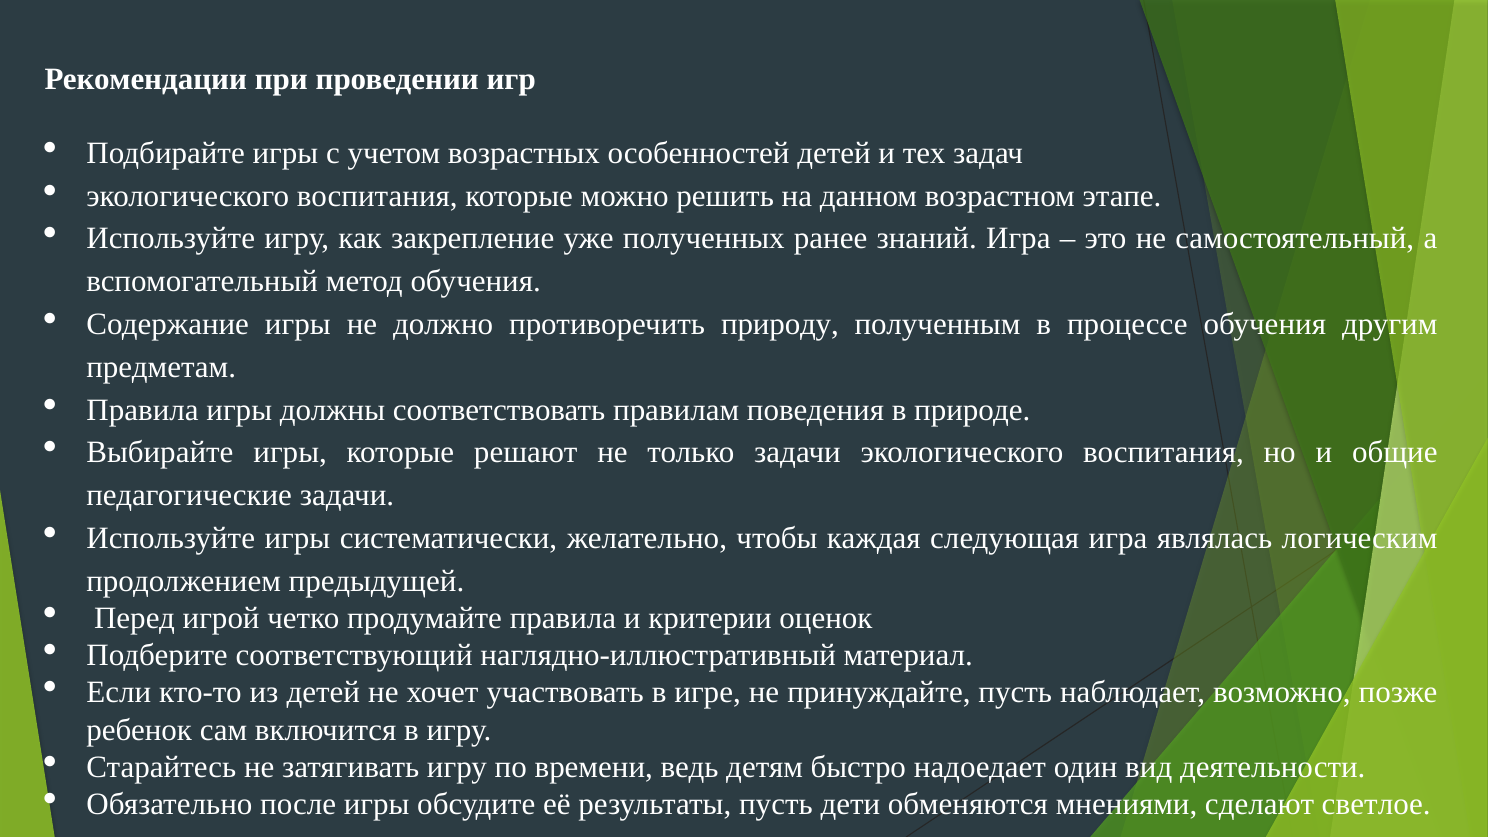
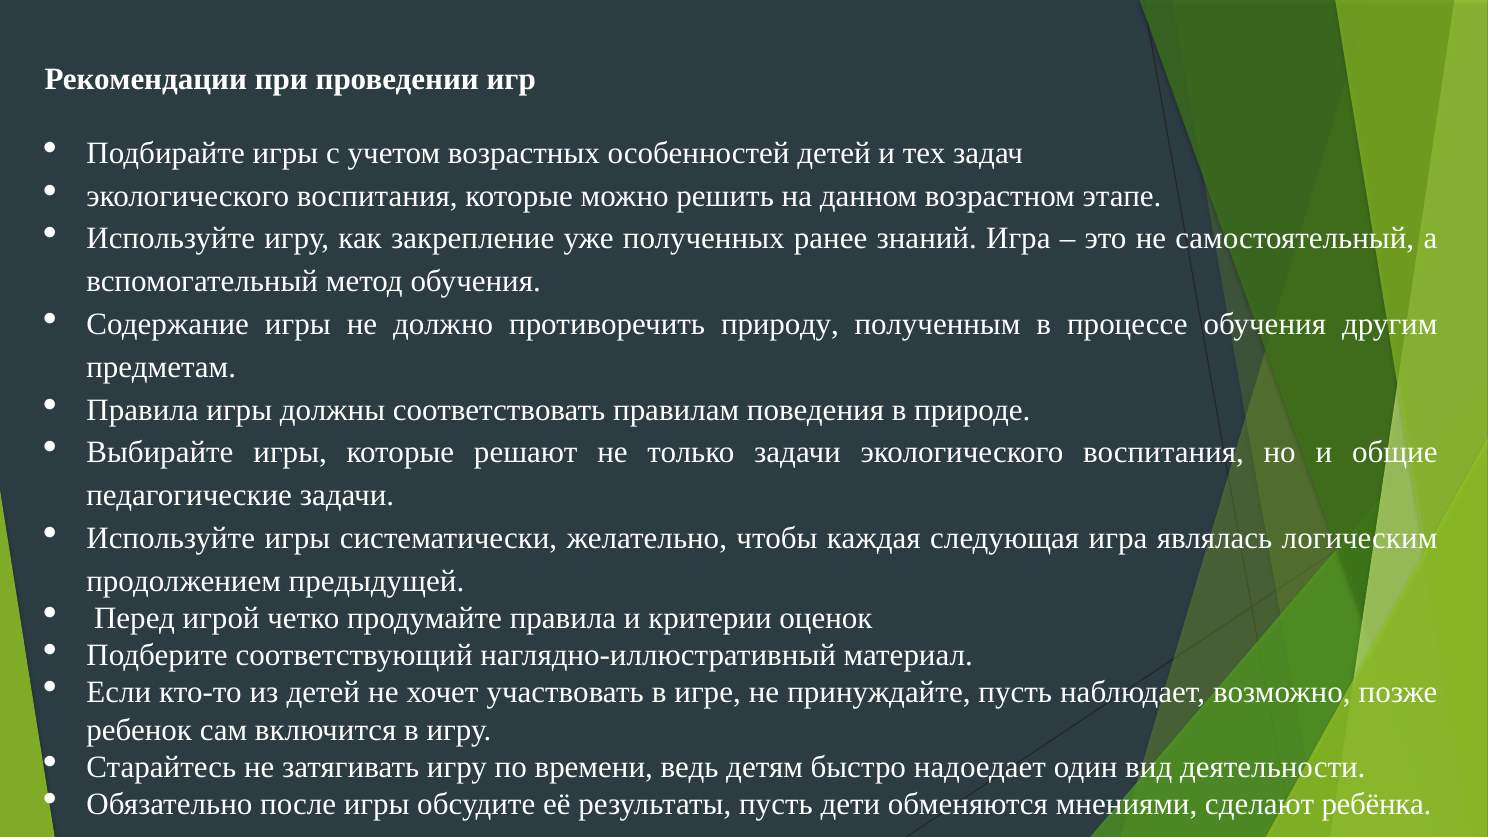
светлое: светлое -> ребёнка
